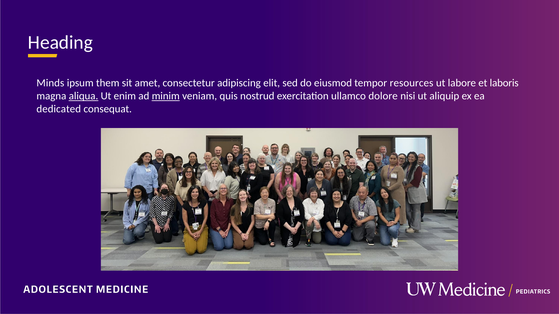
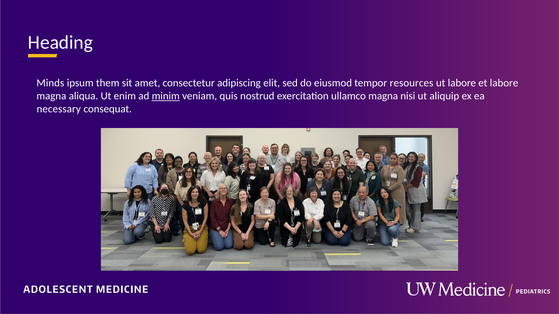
et laboris: laboris -> labore
aliqua underline: present -> none
ullamco dolore: dolore -> magna
dedicated: dedicated -> necessary
